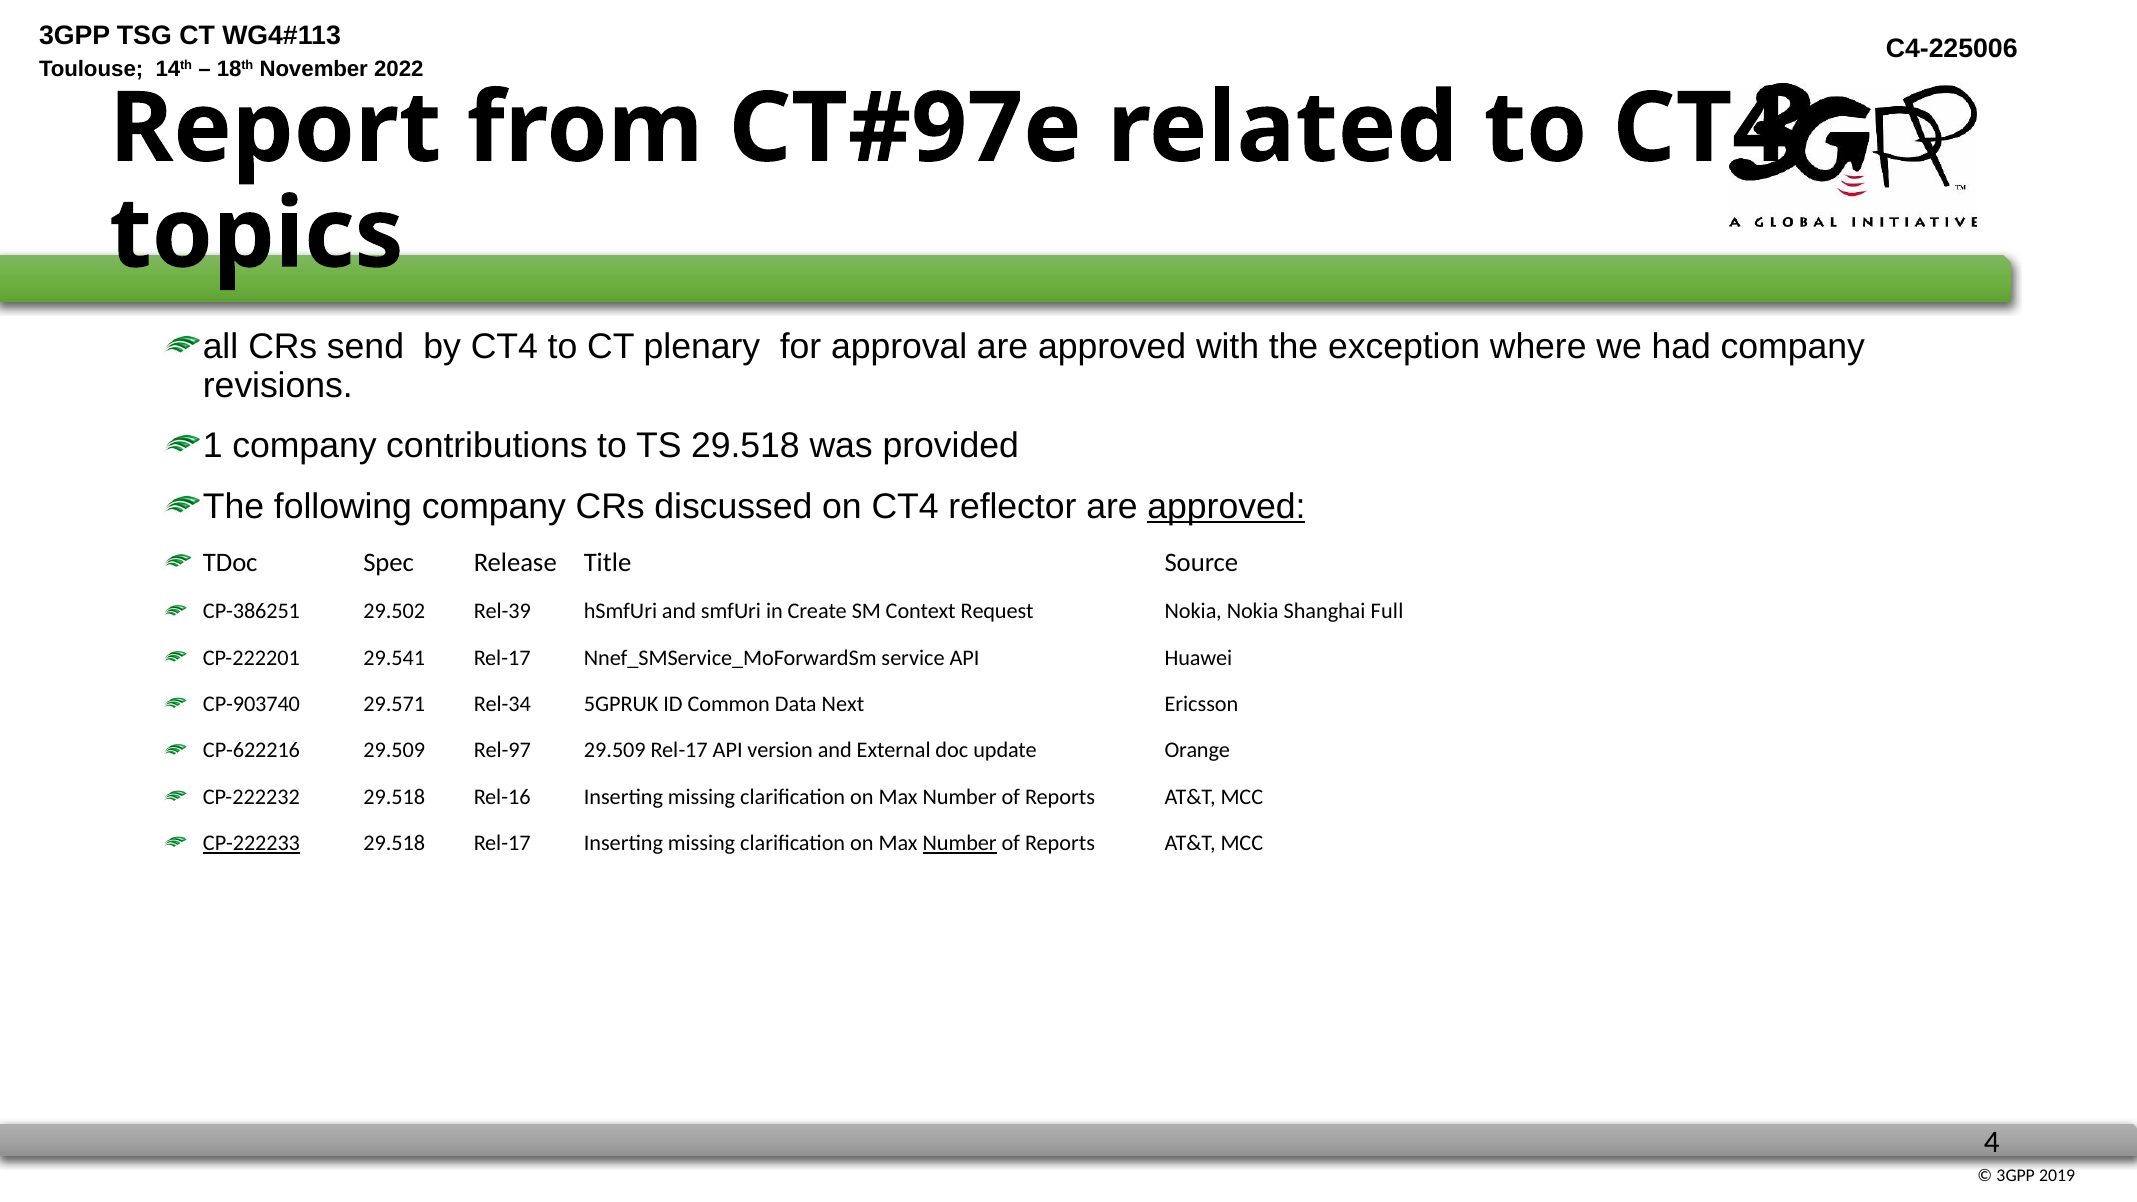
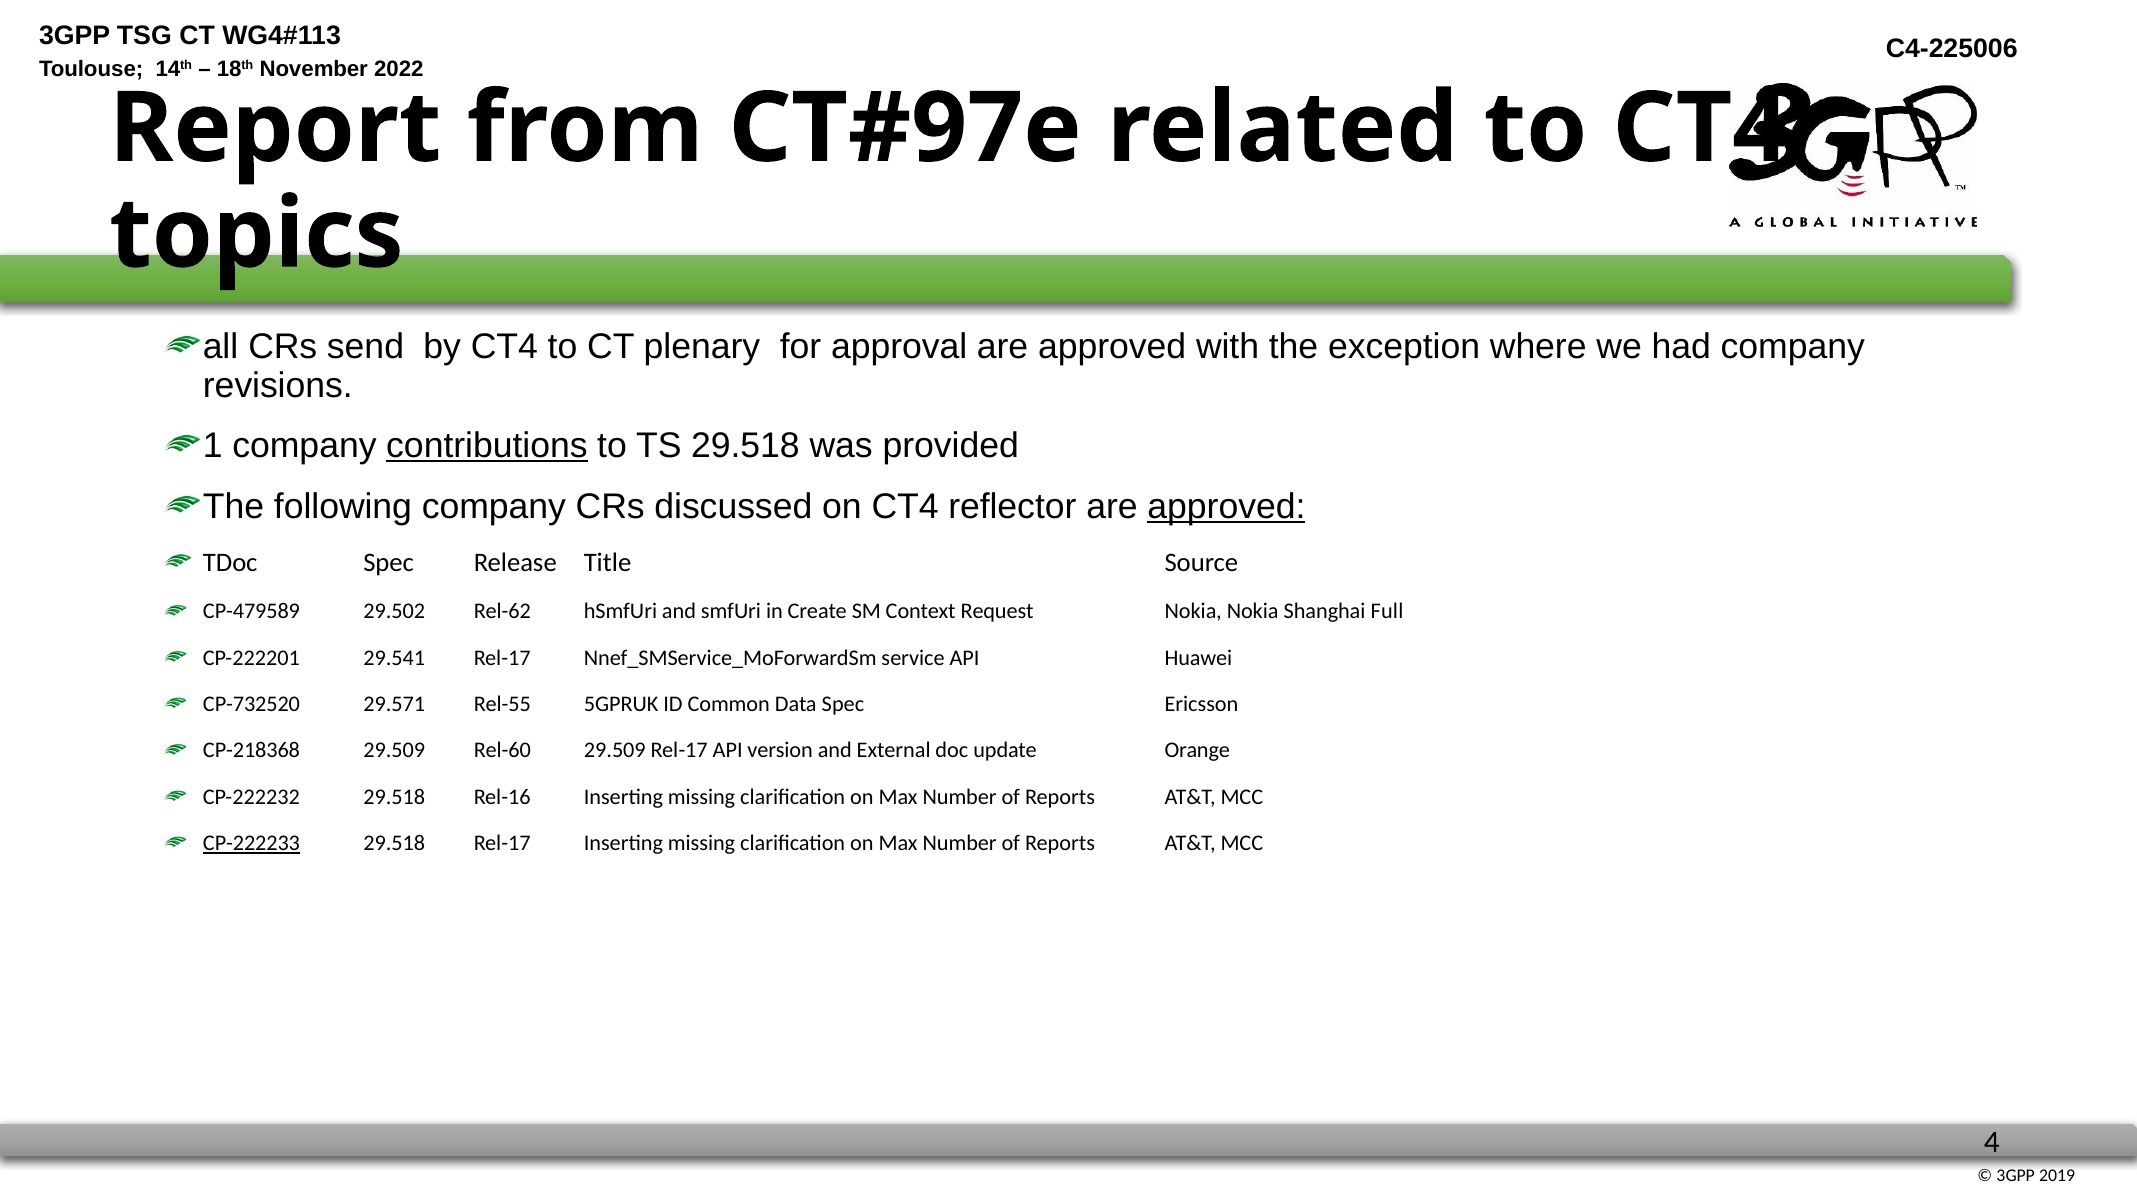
contributions underline: none -> present
CP-386251: CP-386251 -> CP-479589
Rel-39: Rel-39 -> Rel-62
CP-903740: CP-903740 -> CP-732520
Rel-34: Rel-34 -> Rel-55
Data Next: Next -> Spec
CP-622216: CP-622216 -> CP-218368
Rel-97: Rel-97 -> Rel-60
Number at (960, 843) underline: present -> none
